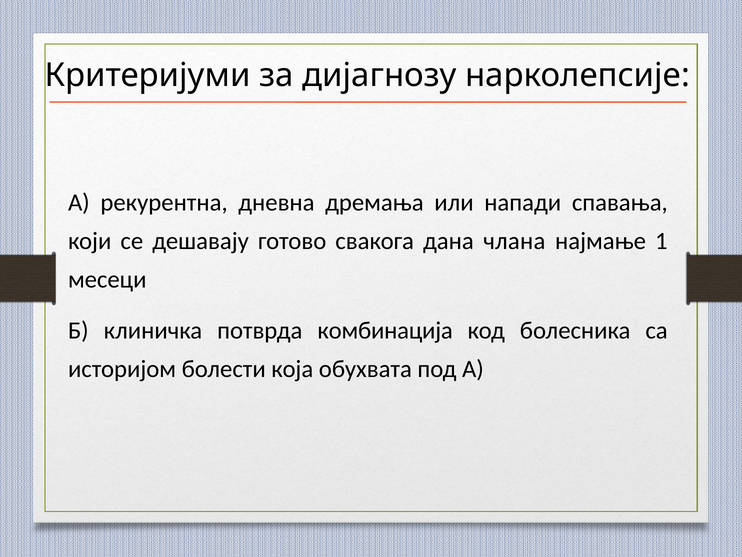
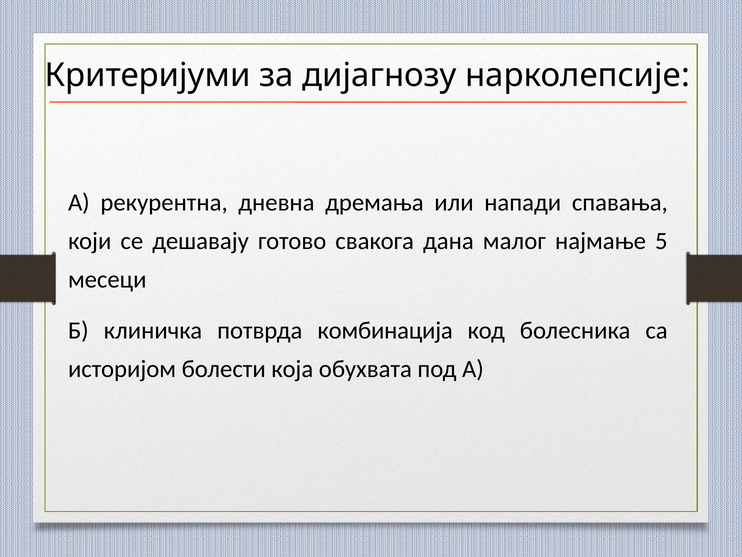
члана: члана -> малог
1: 1 -> 5
